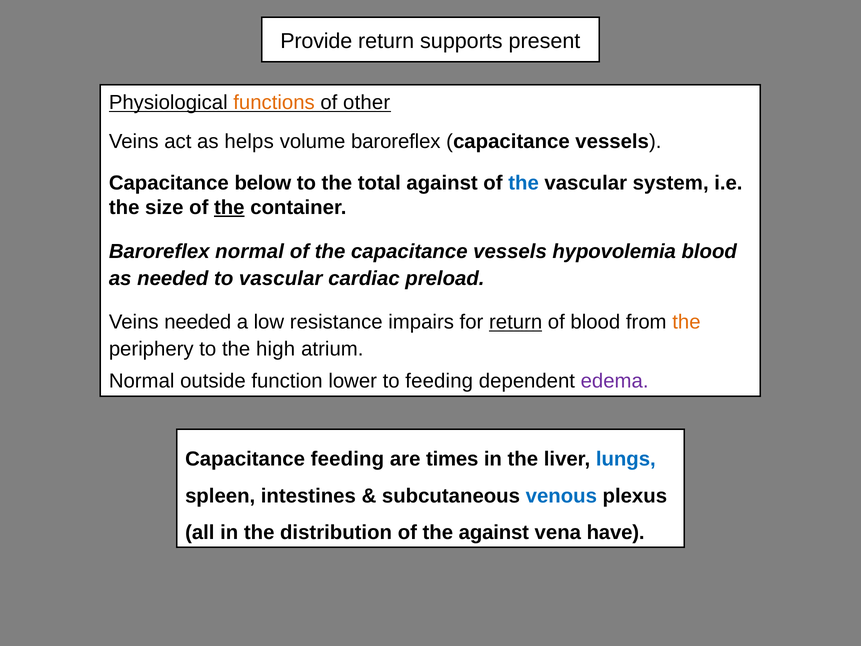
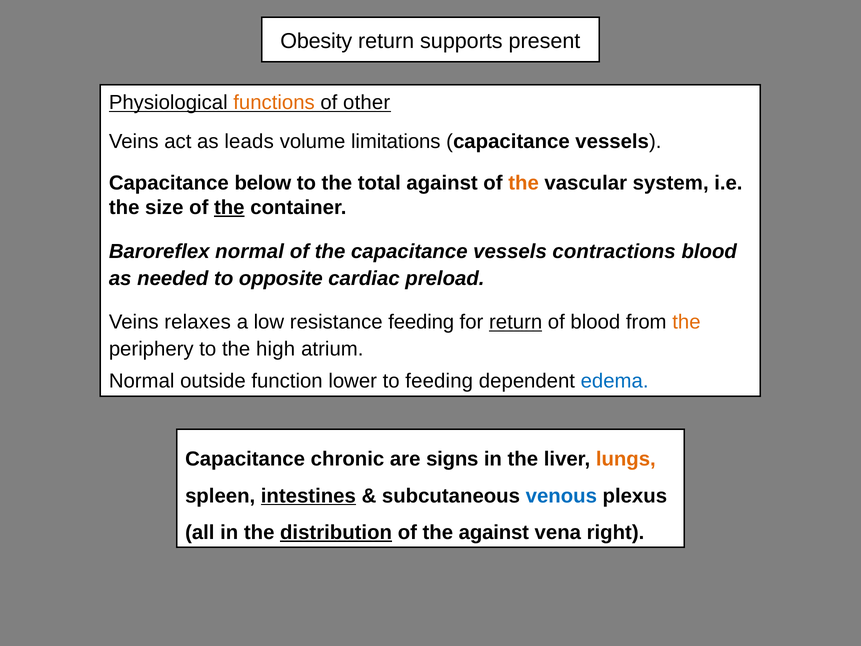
Provide: Provide -> Obesity
helps: helps -> leads
volume baroreflex: baroreflex -> limitations
the at (524, 183) colour: blue -> orange
hypovolemia: hypovolemia -> contractions
to vascular: vascular -> opposite
Veins needed: needed -> relaxes
resistance impairs: impairs -> feeding
edema colour: purple -> blue
Capacitance feeding: feeding -> chronic
times: times -> signs
lungs colour: blue -> orange
intestines underline: none -> present
distribution underline: none -> present
have: have -> right
